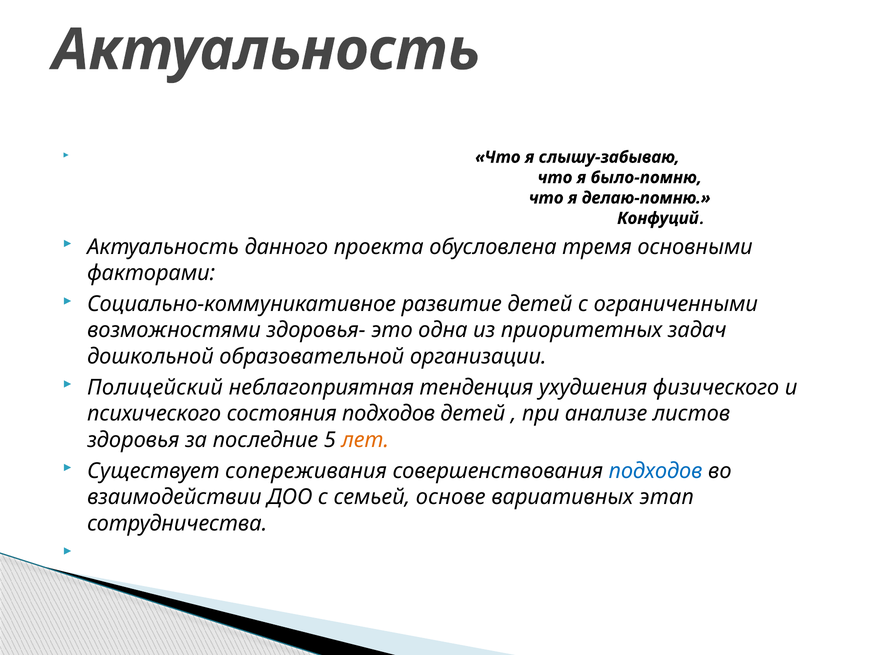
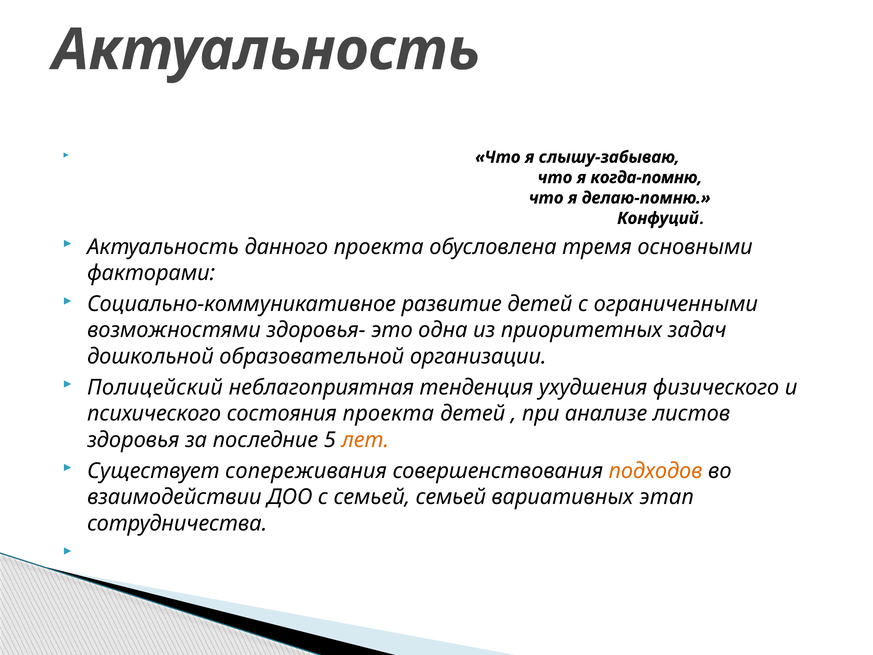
было-помню: было-помню -> когда-помню
состояния подходов: подходов -> проекта
подходов at (656, 471) colour: blue -> orange
семьей основе: основе -> семьей
